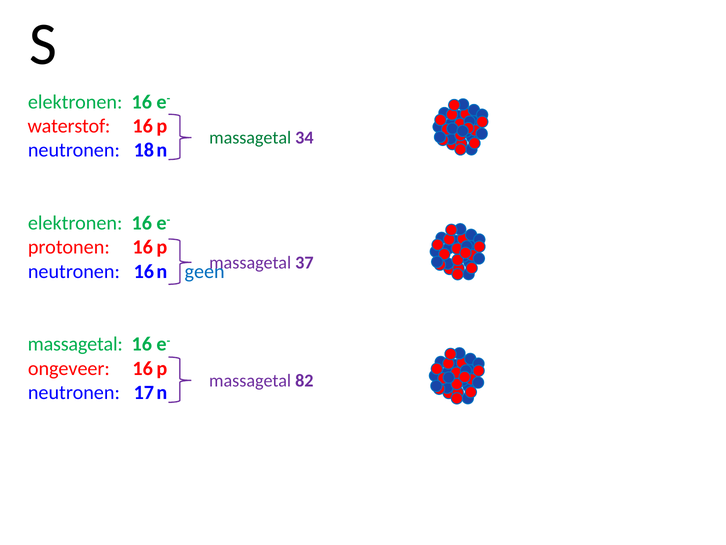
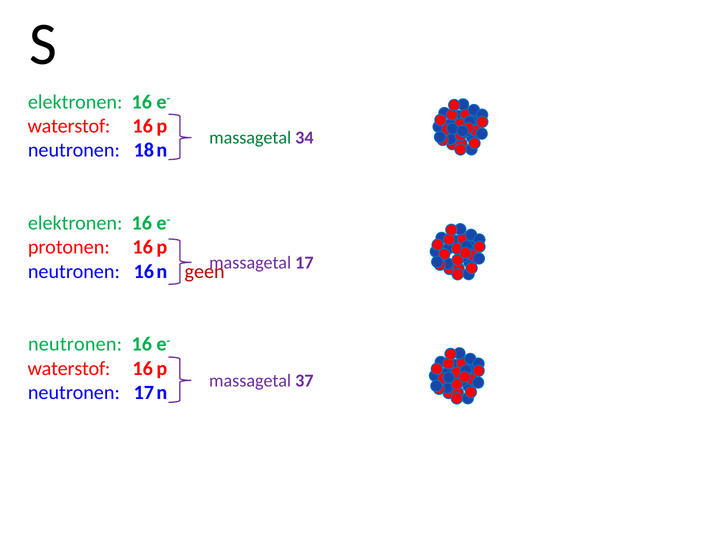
37: 37 -> 17
geen at (205, 271) colour: blue -> red
massagetal at (75, 344): massagetal -> neutronen
ongeveer at (69, 368): ongeveer -> waterstof
82: 82 -> 37
